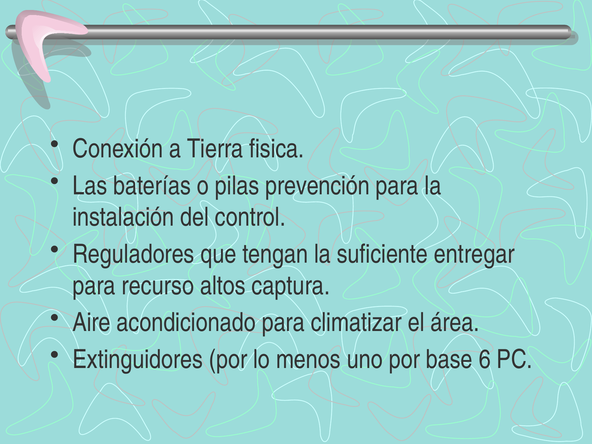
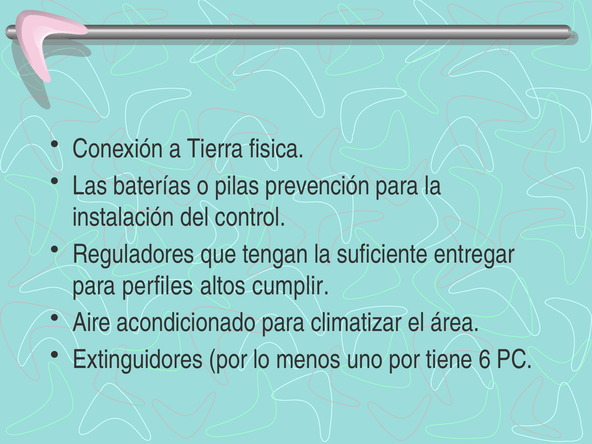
recurso: recurso -> perfiles
captura: captura -> cumplir
base: base -> tiene
